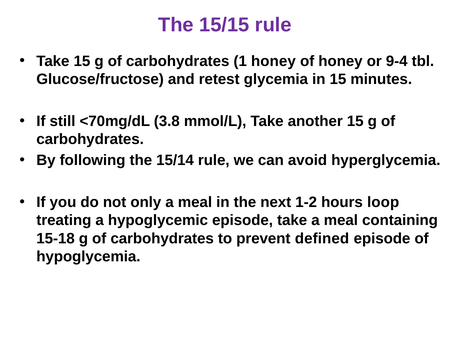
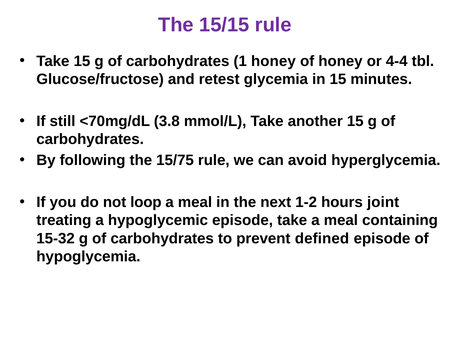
9-4: 9-4 -> 4-4
15/14: 15/14 -> 15/75
only: only -> loop
loop: loop -> joint
15-18: 15-18 -> 15-32
